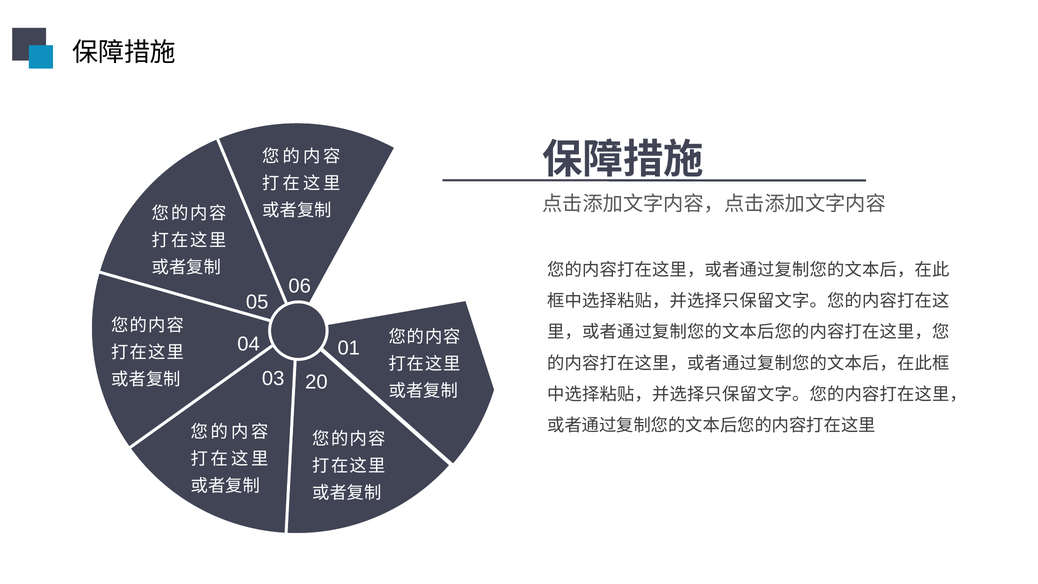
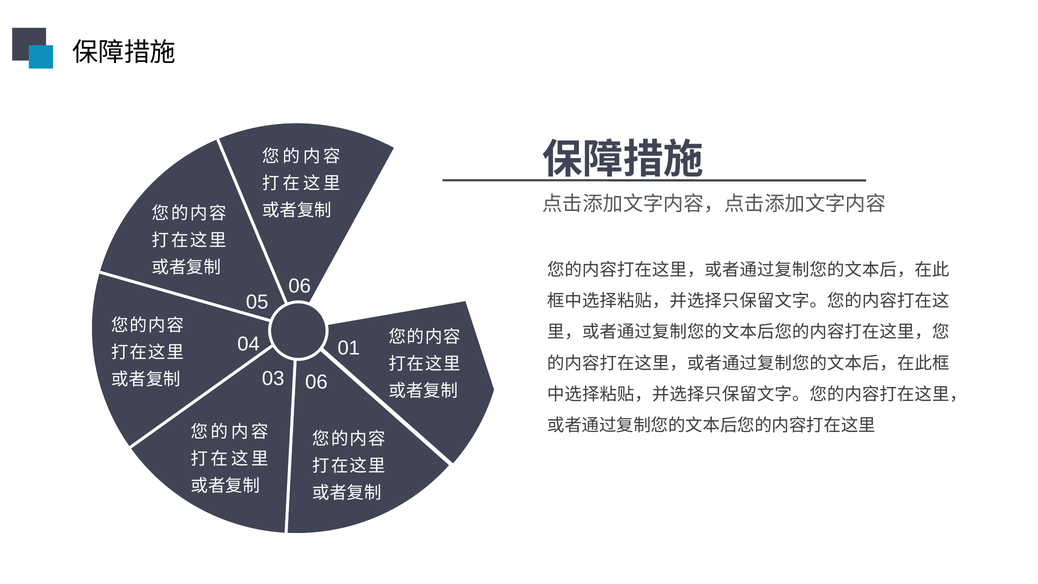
03 20: 20 -> 06
